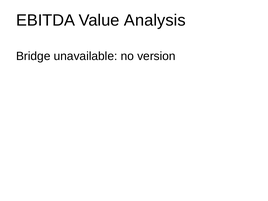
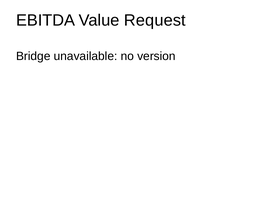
Analysis: Analysis -> Request
